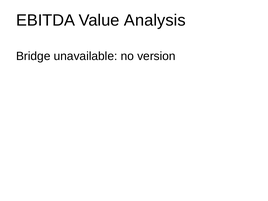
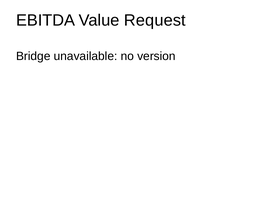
Analysis: Analysis -> Request
